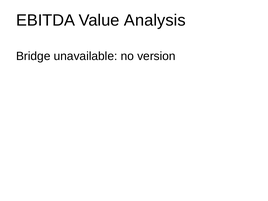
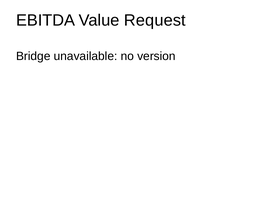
Analysis: Analysis -> Request
